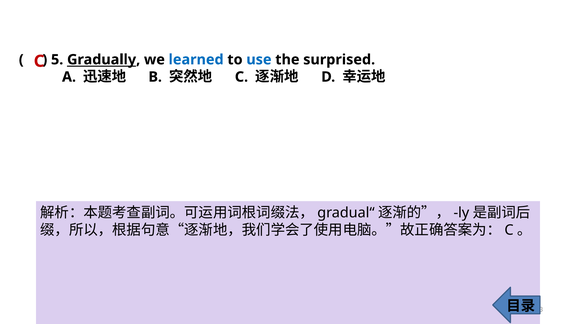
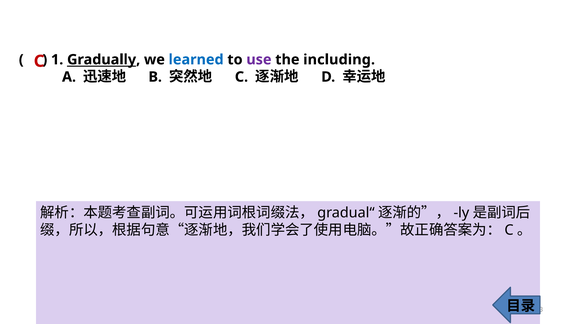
5: 5 -> 1
use colour: blue -> purple
surprised: surprised -> including
